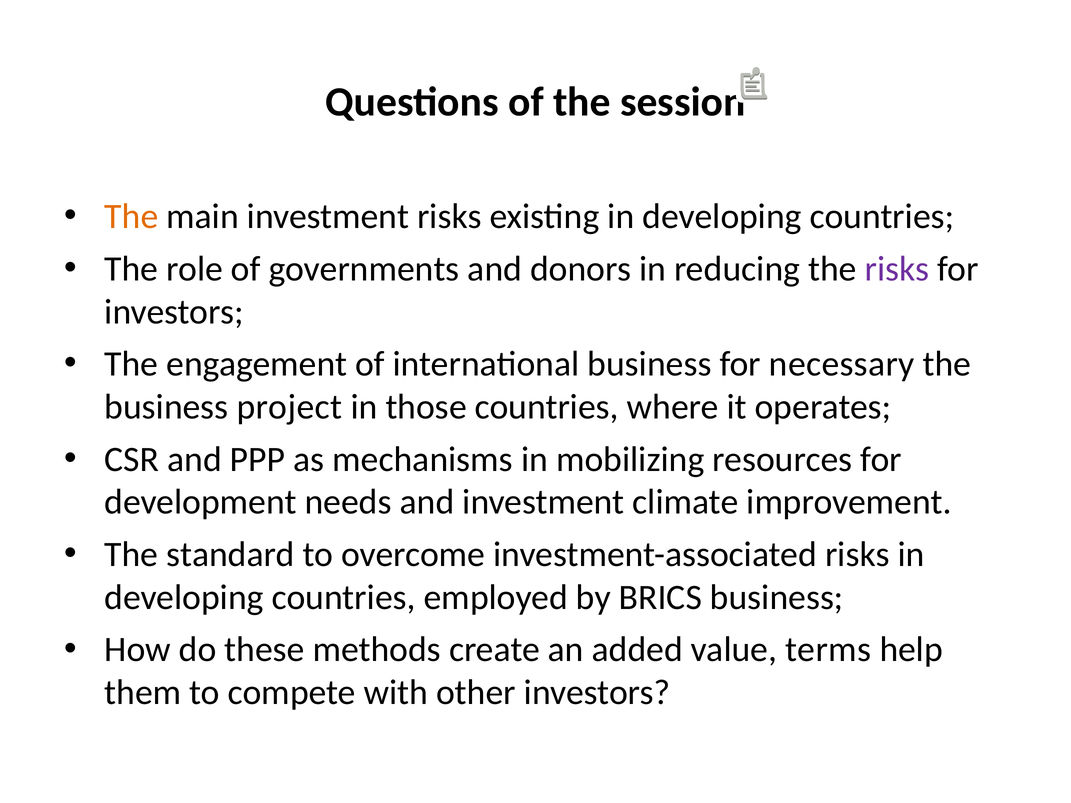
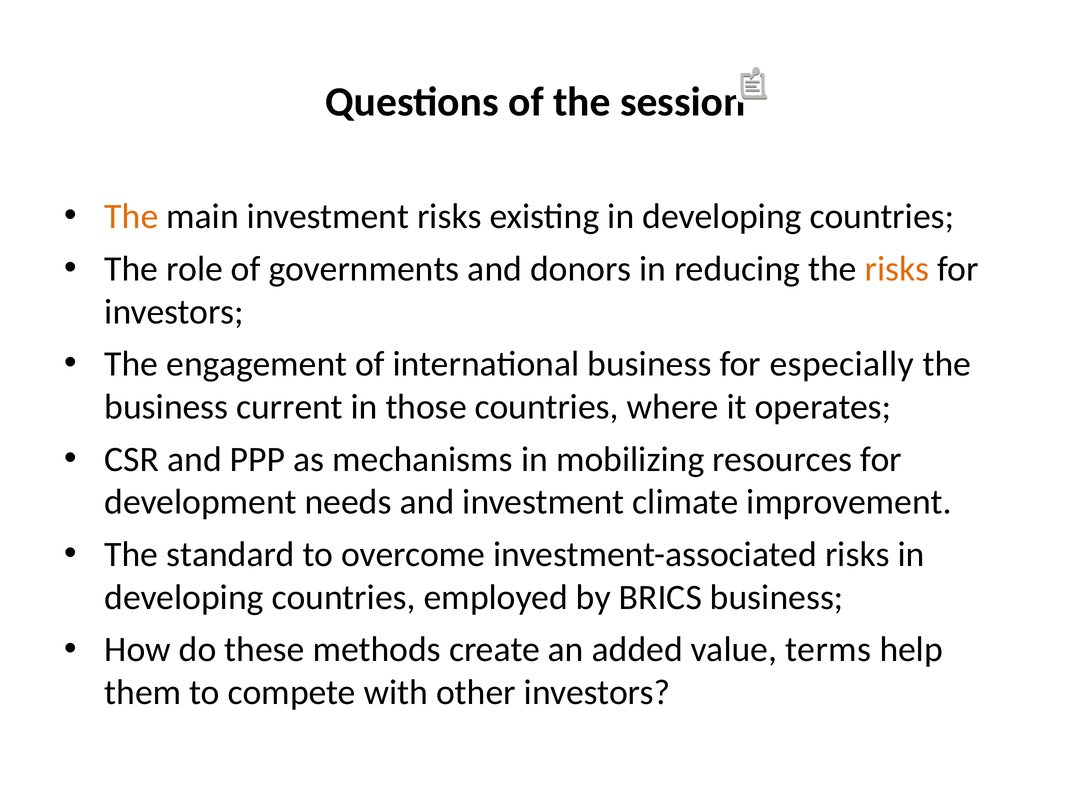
risks at (897, 269) colour: purple -> orange
necessary: necessary -> especially
project: project -> current
